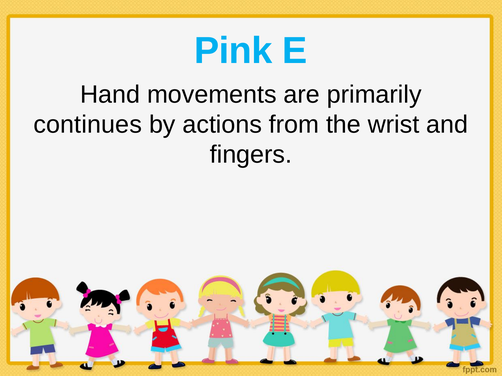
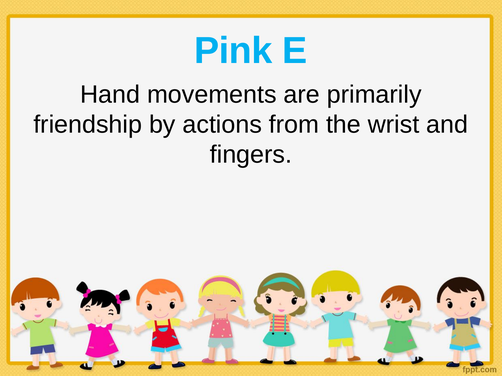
continues: continues -> friendship
